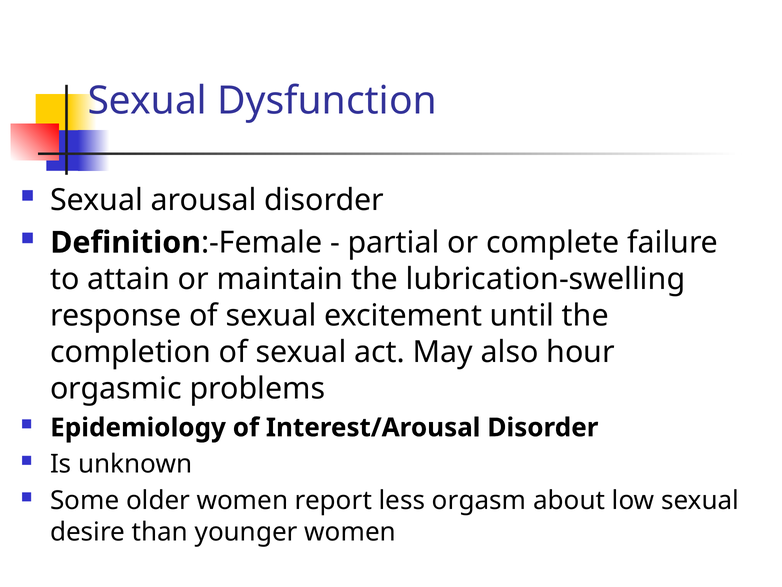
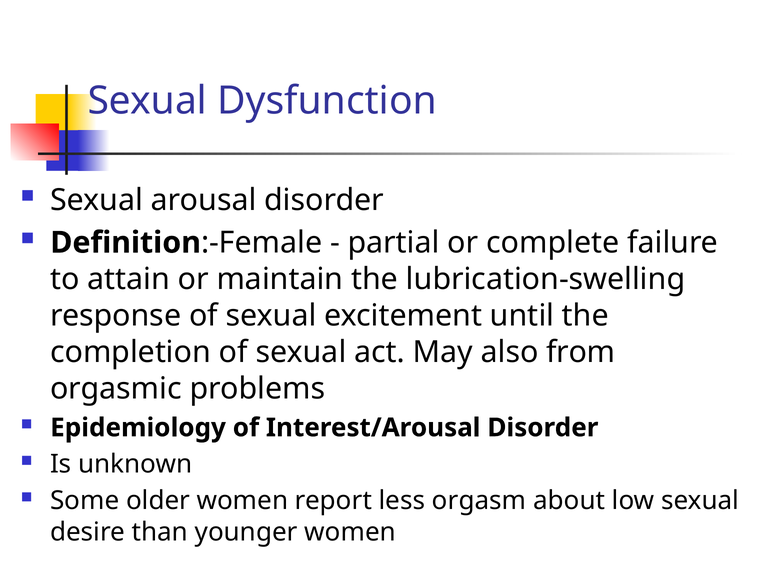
hour: hour -> from
